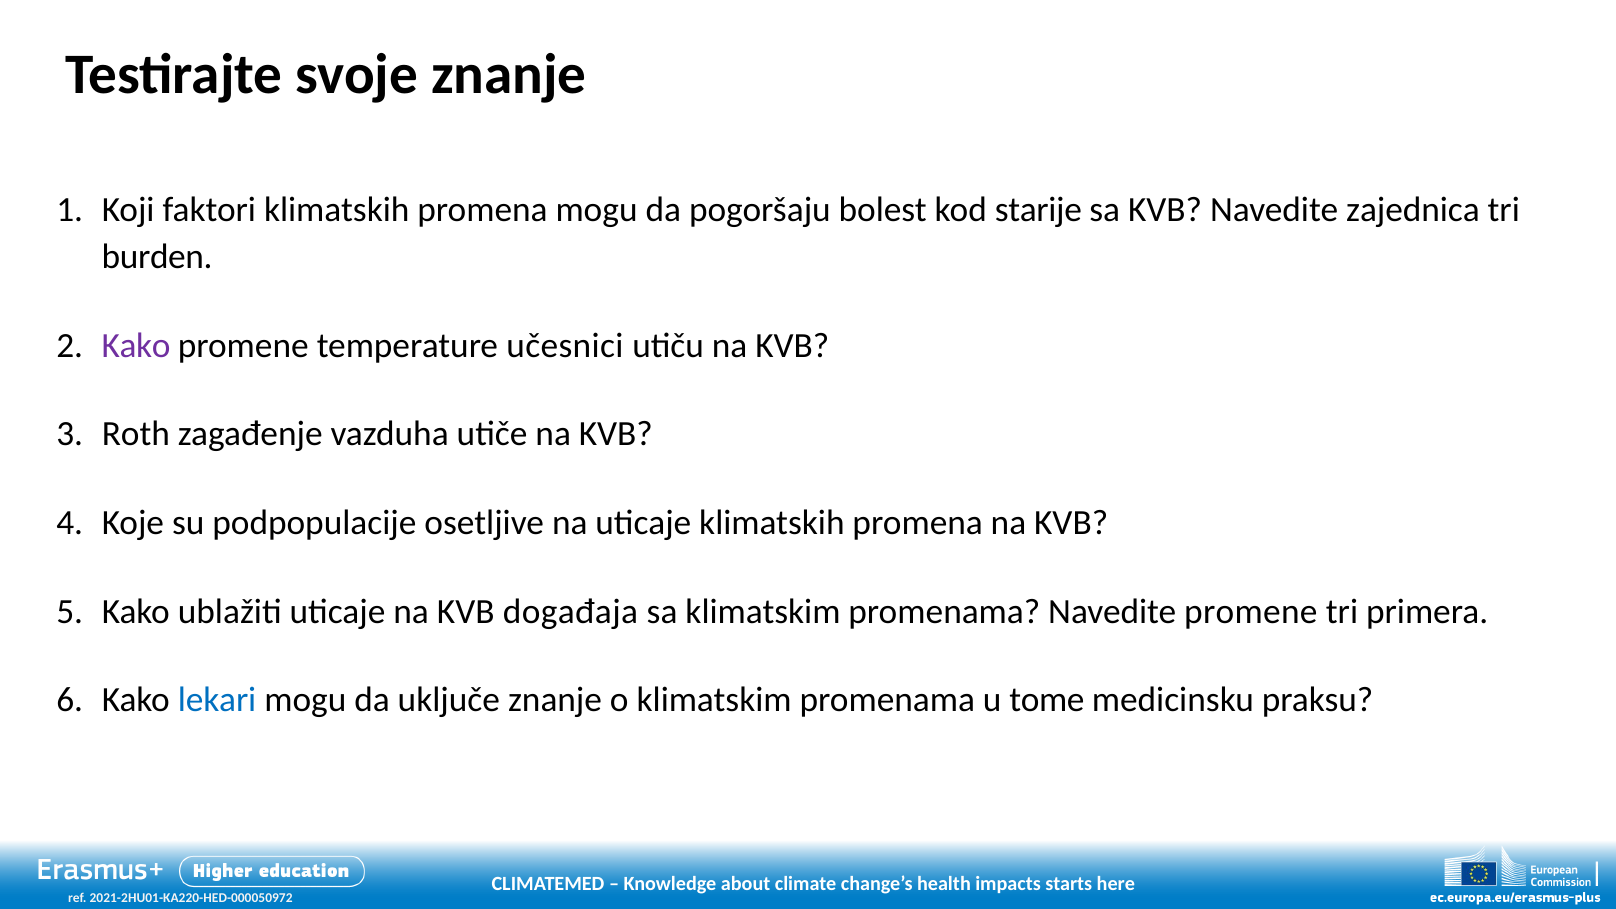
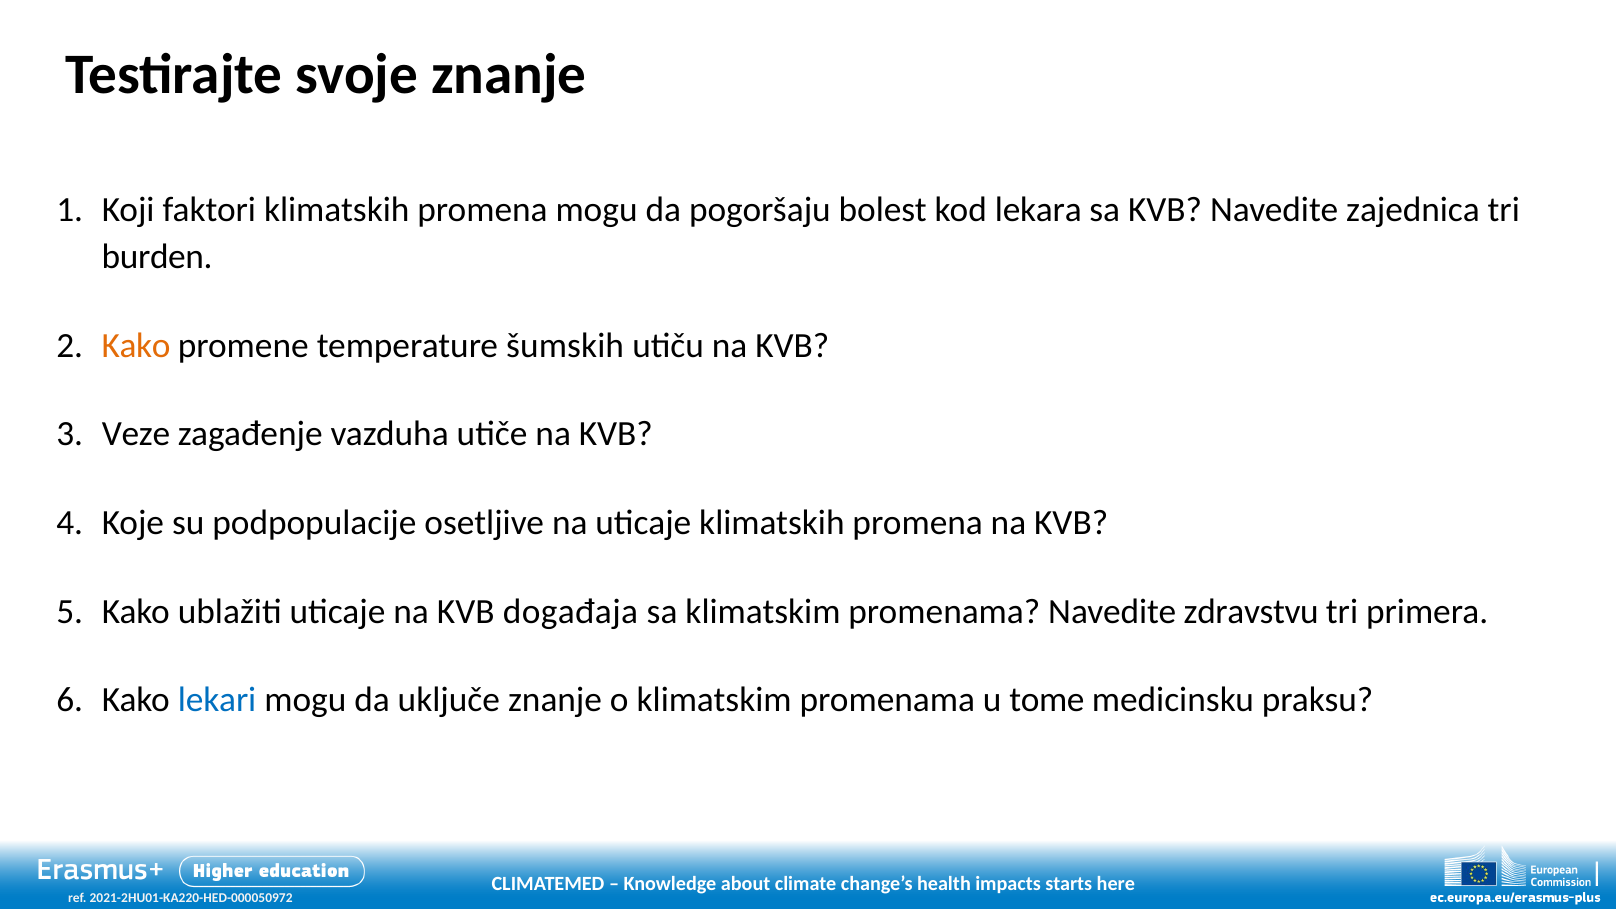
starije: starije -> lekara
Kako at (136, 345) colour: purple -> orange
učesnici: učesnici -> šumskih
Roth: Roth -> Veze
Navedite promene: promene -> zdravstvu
